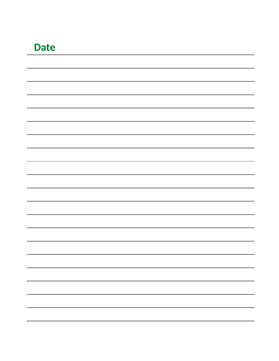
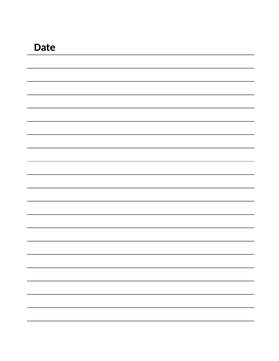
Date colour: green -> black
